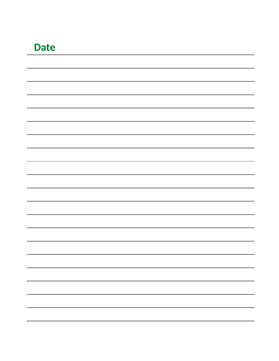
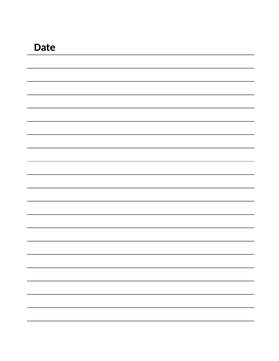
Date colour: green -> black
